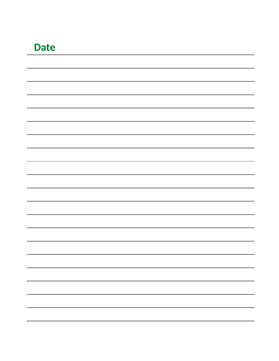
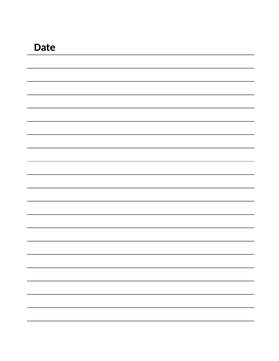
Date colour: green -> black
